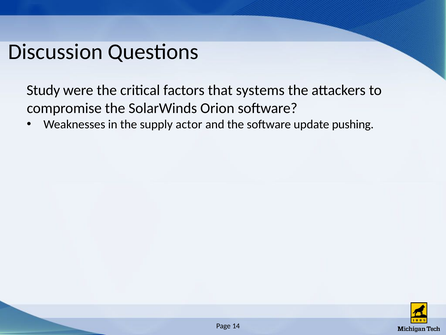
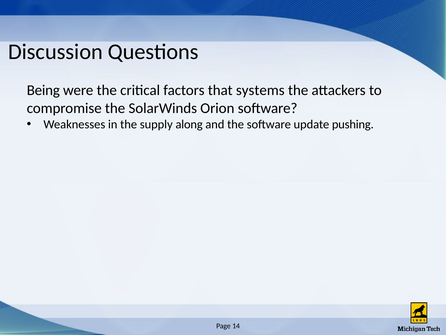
Study: Study -> Being
actor: actor -> along
